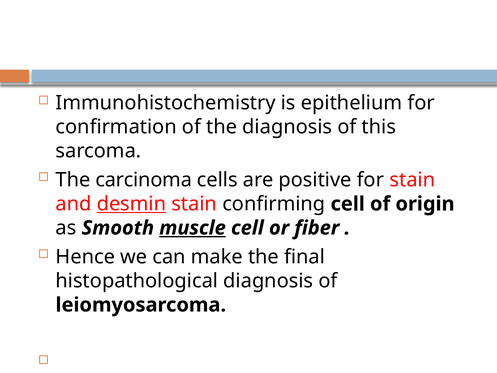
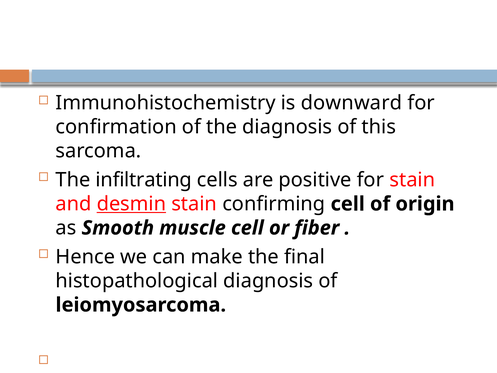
epithelium: epithelium -> downward
carcinoma: carcinoma -> infiltrating
muscle underline: present -> none
